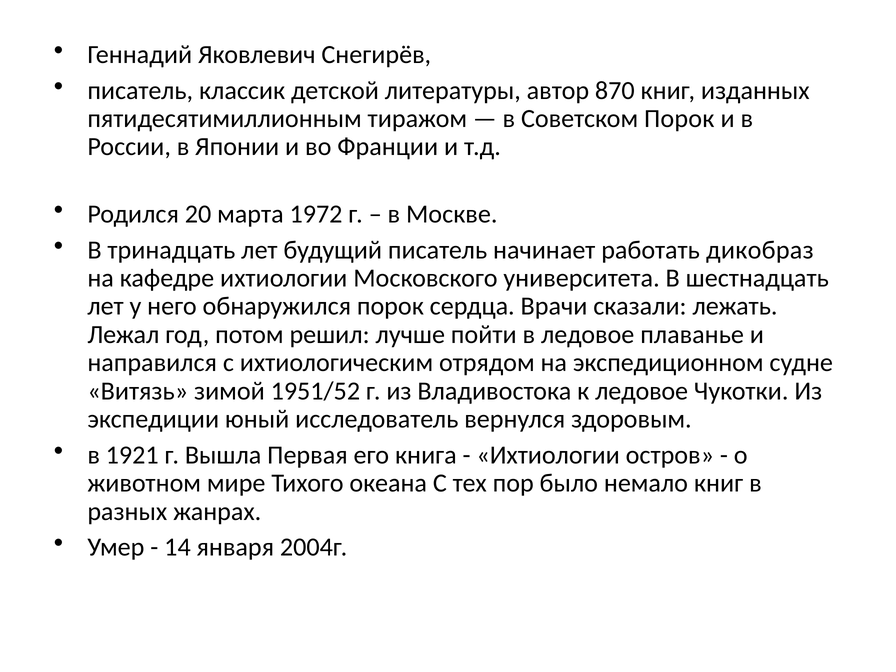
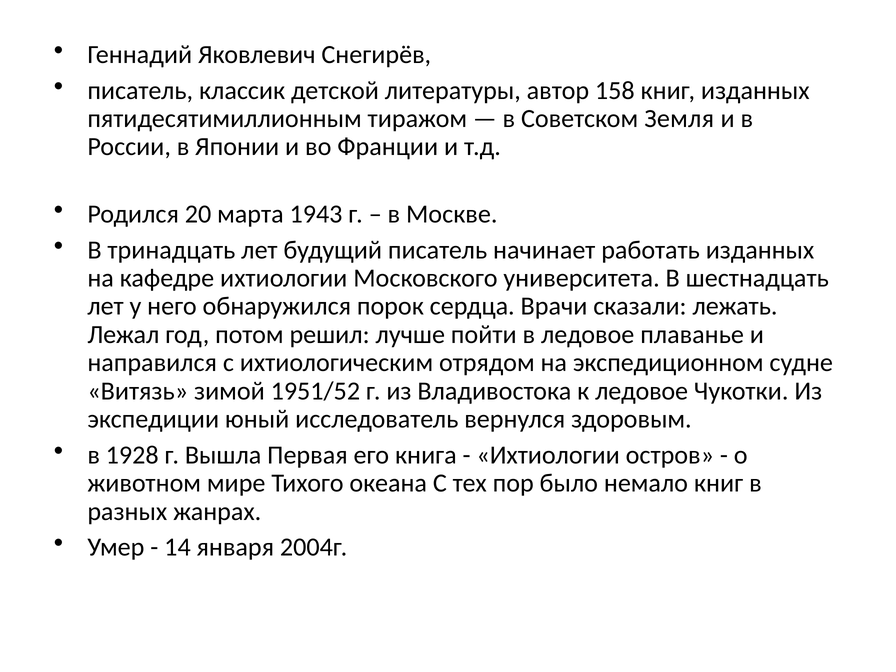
870: 870 -> 158
Советском Порок: Порок -> Земля
1972: 1972 -> 1943
работать дикобраз: дикобраз -> изданных
1921: 1921 -> 1928
